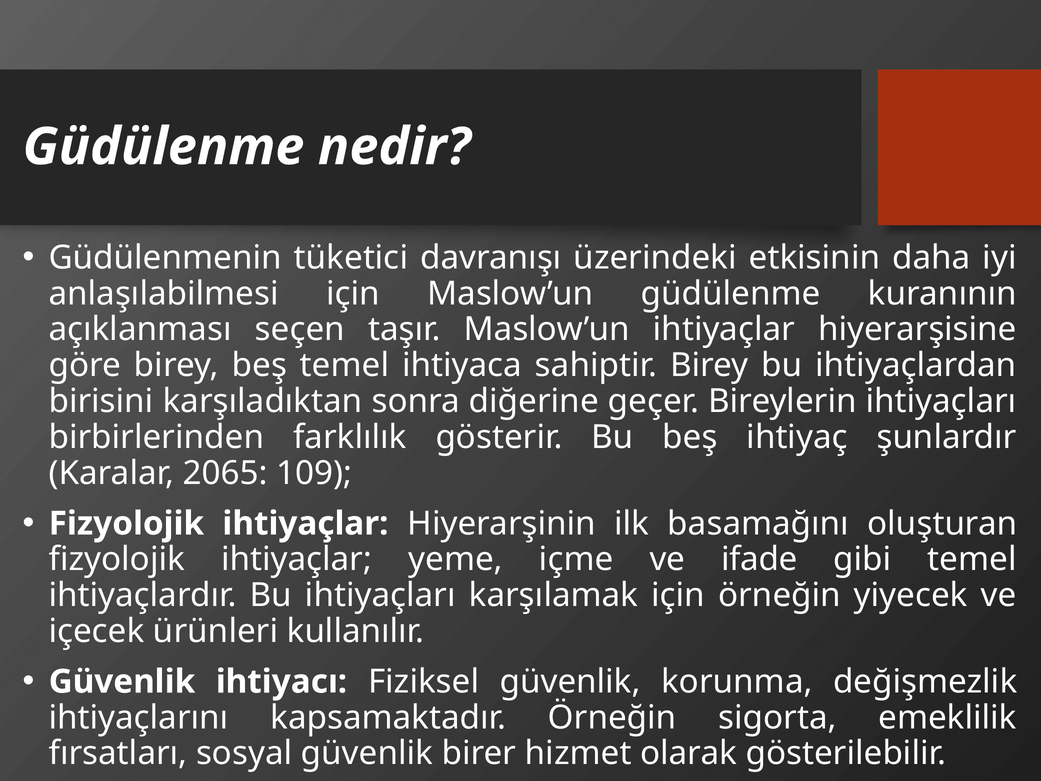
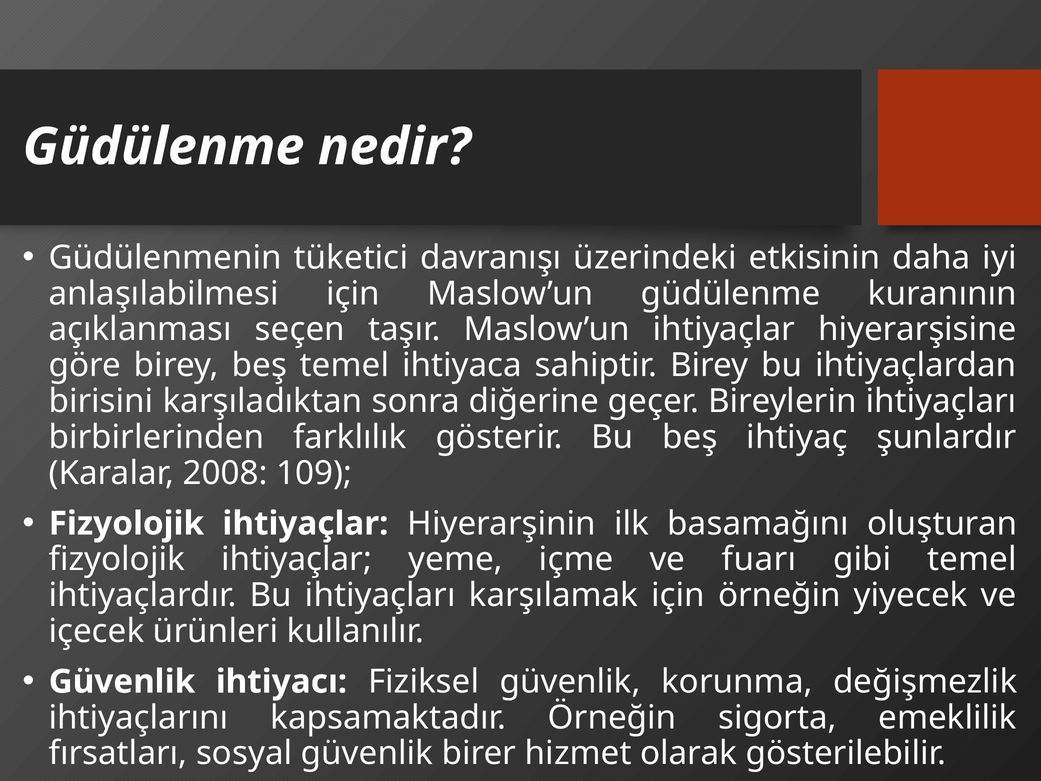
2065: 2065 -> 2008
ifade: ifade -> fuarı
